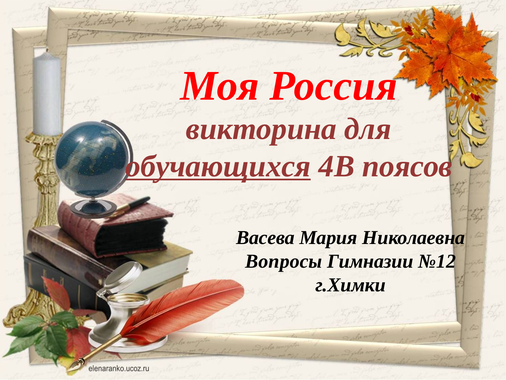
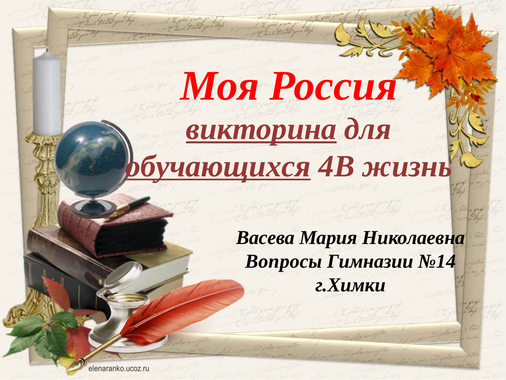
викторина underline: none -> present
поясов: поясов -> жизнь
№12: №12 -> №14
